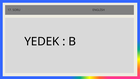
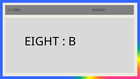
YEDEK: YEDEK -> EIGHT
